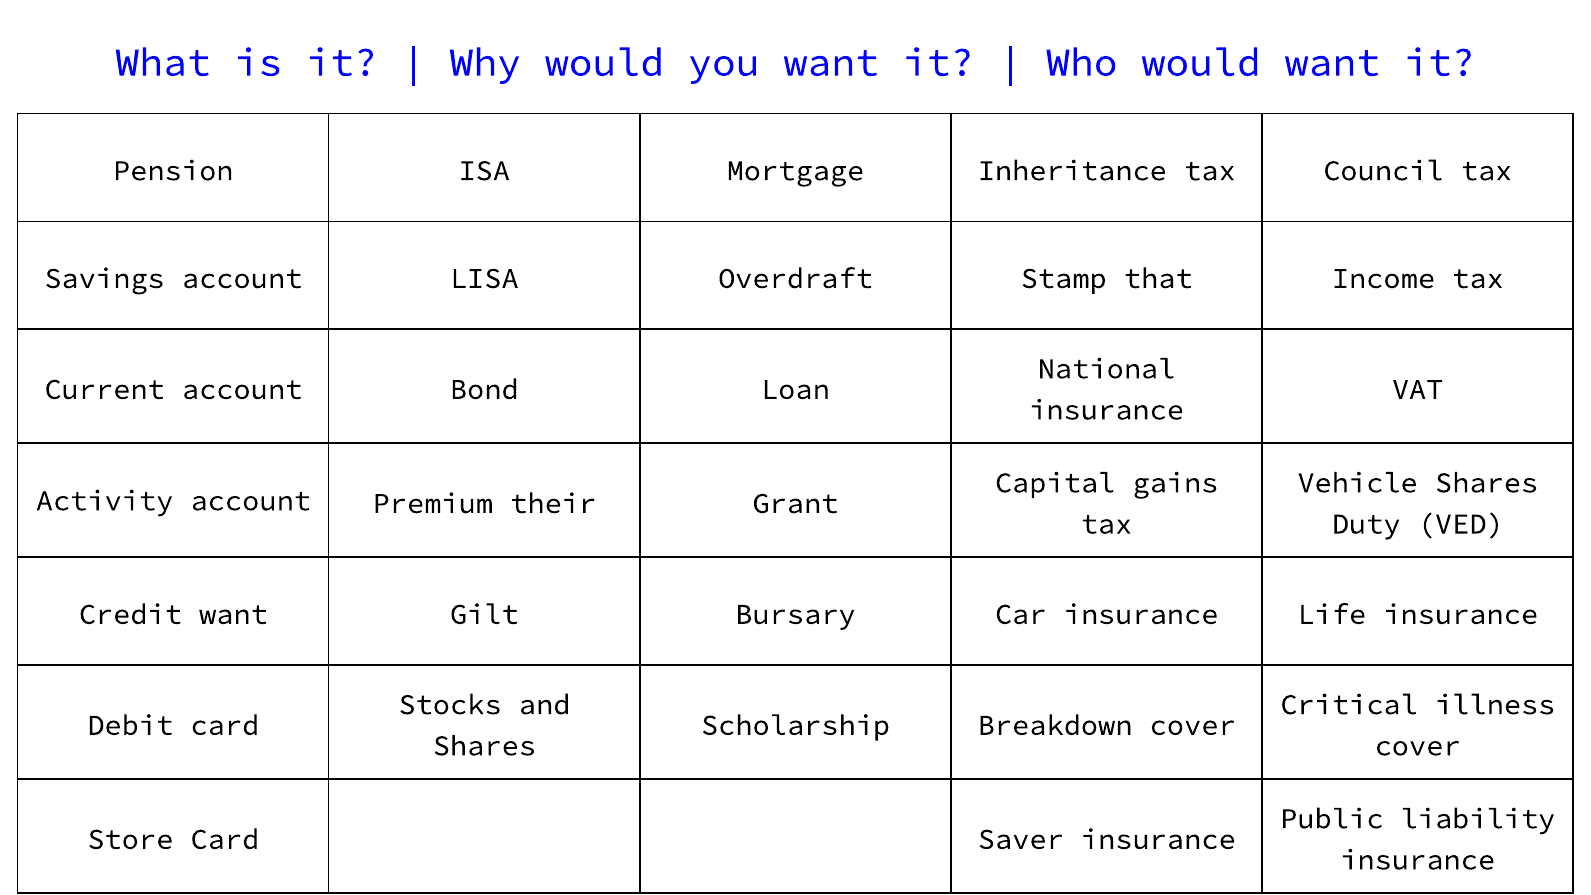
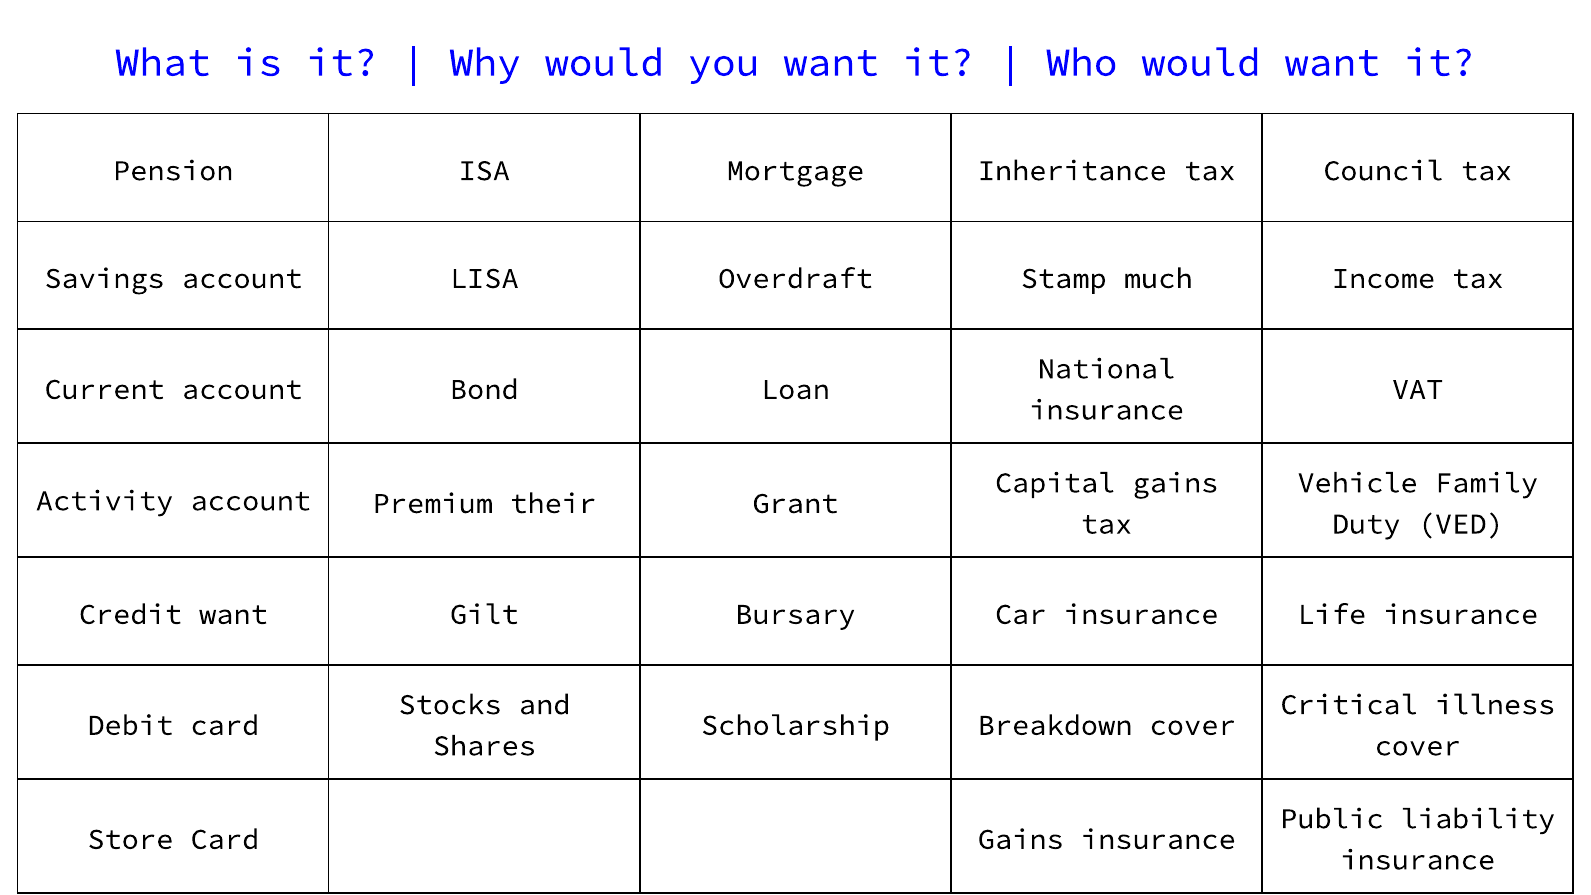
that: that -> much
Vehicle Shares: Shares -> Family
Card Saver: Saver -> Gains
